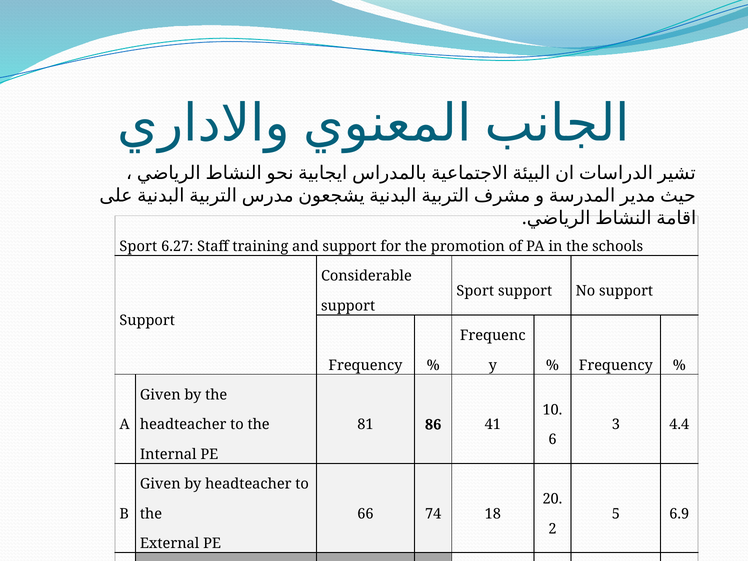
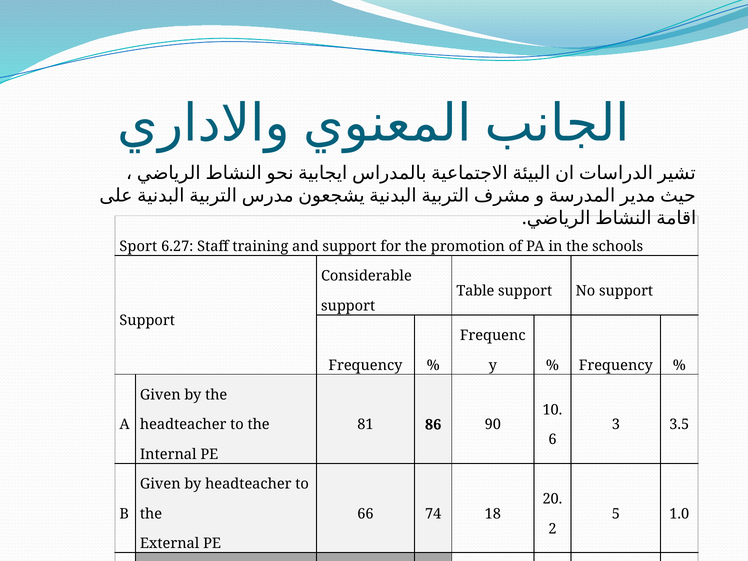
Sport at (475, 291): Sport -> Table
41: 41 -> 90
4.4: 4.4 -> 3.5
6.9: 6.9 -> 1.0
